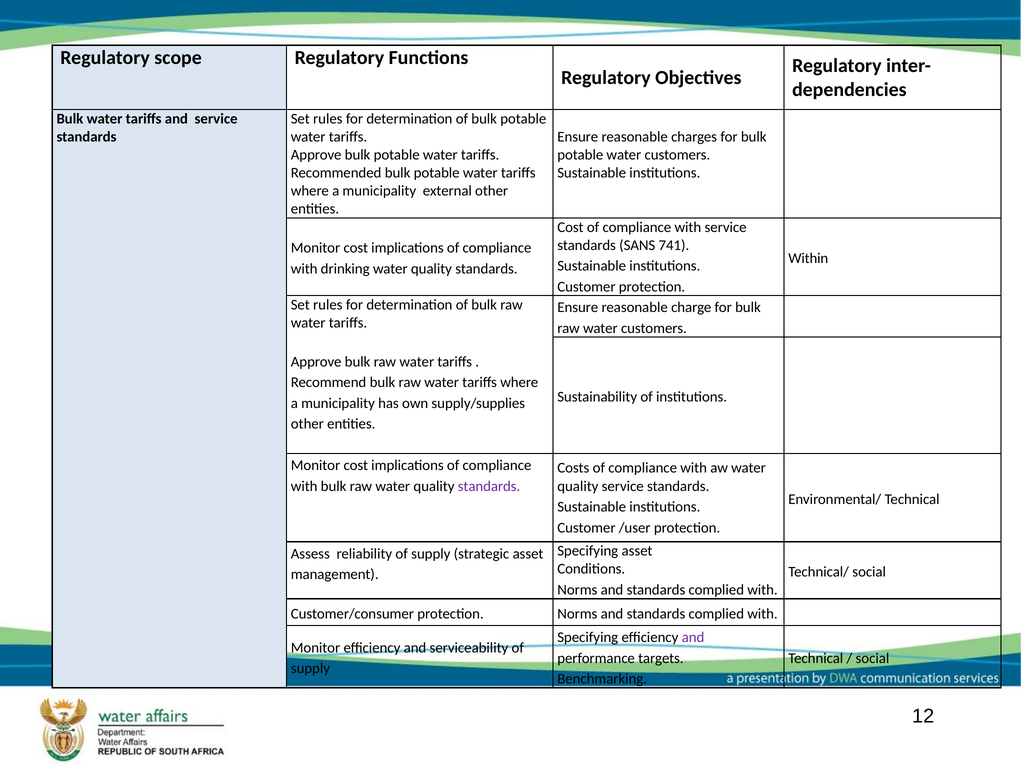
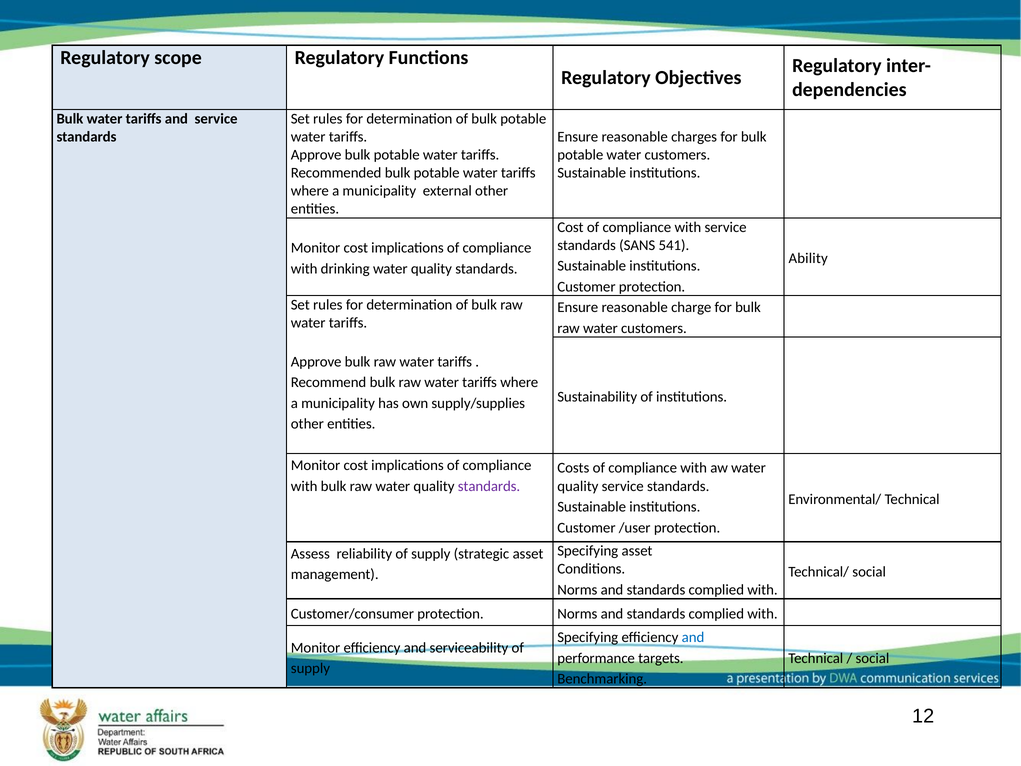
741: 741 -> 541
Within: Within -> Ability
and at (693, 637) colour: purple -> blue
